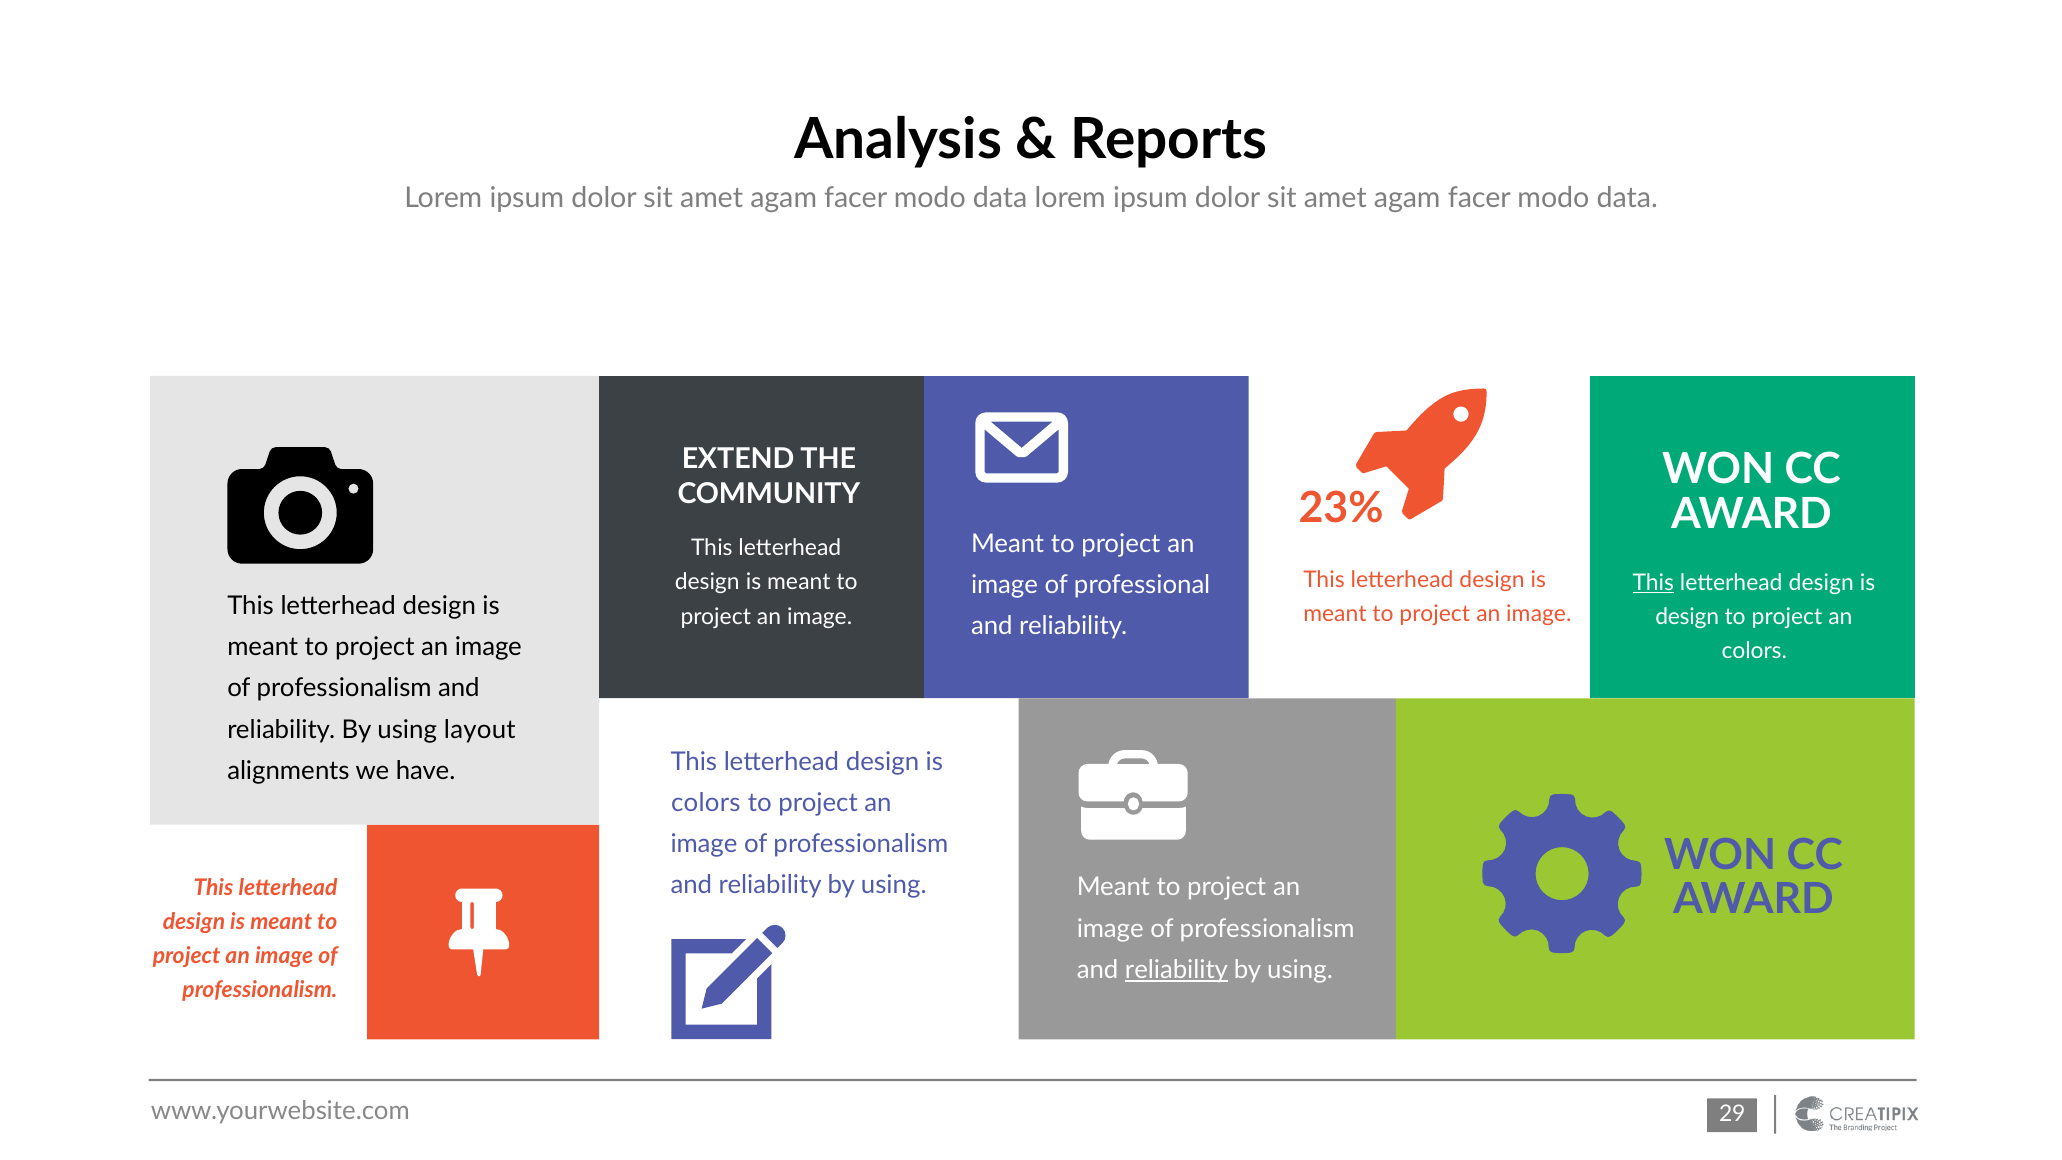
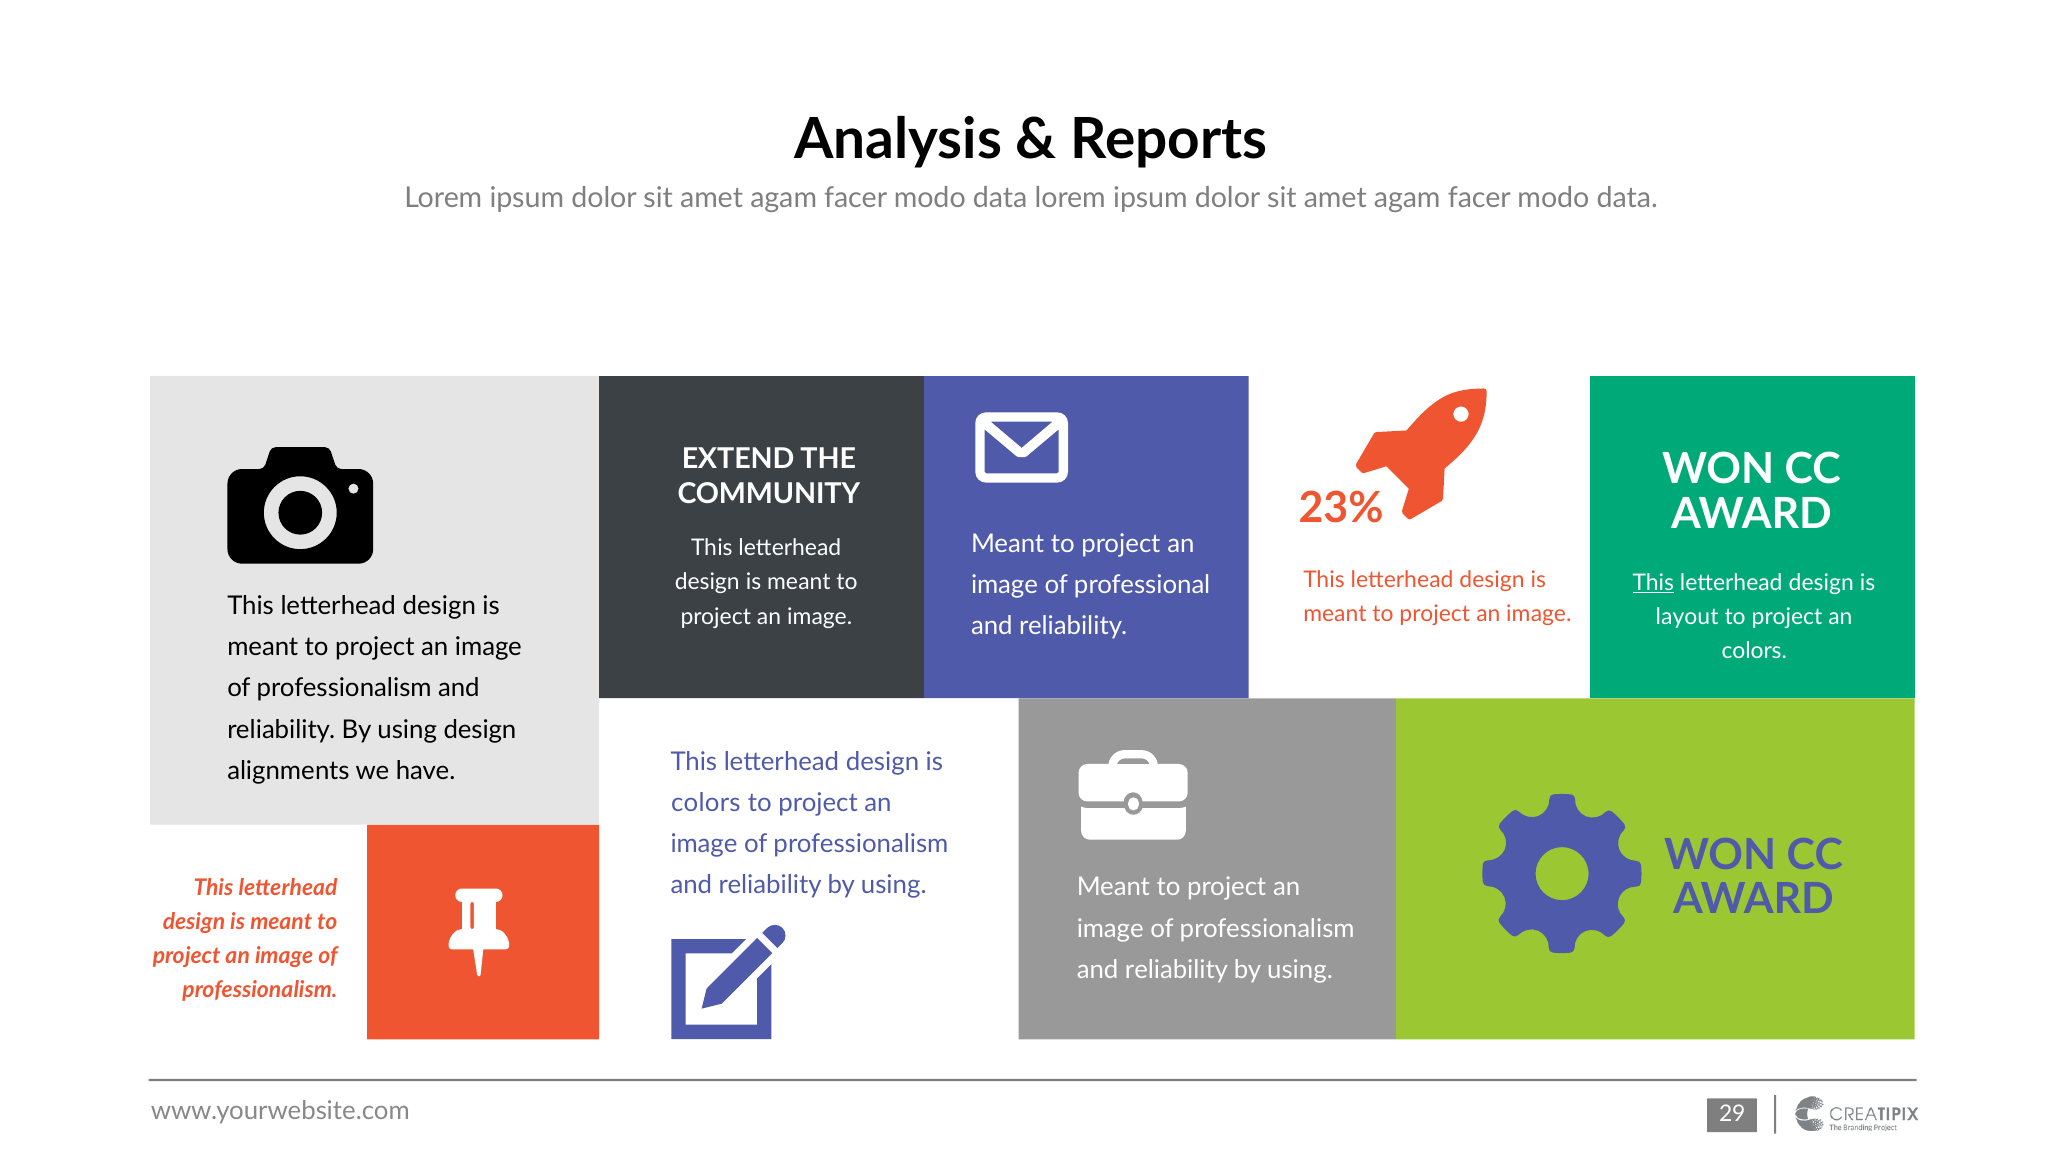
design at (1687, 617): design -> layout
using layout: layout -> design
reliability at (1176, 970) underline: present -> none
